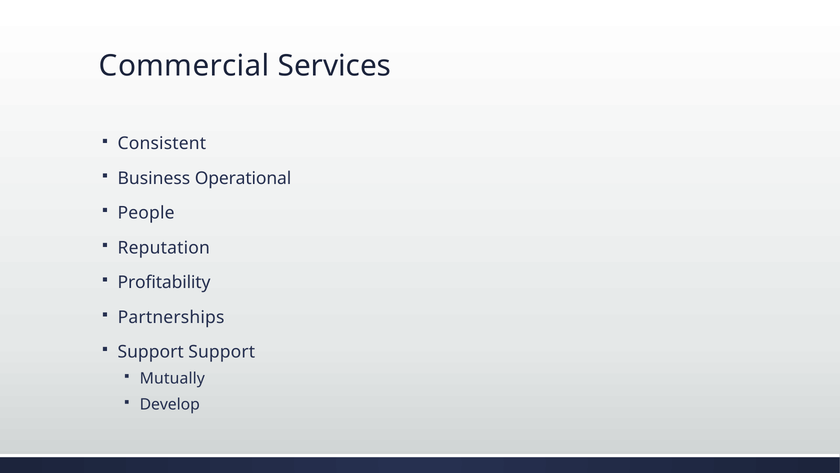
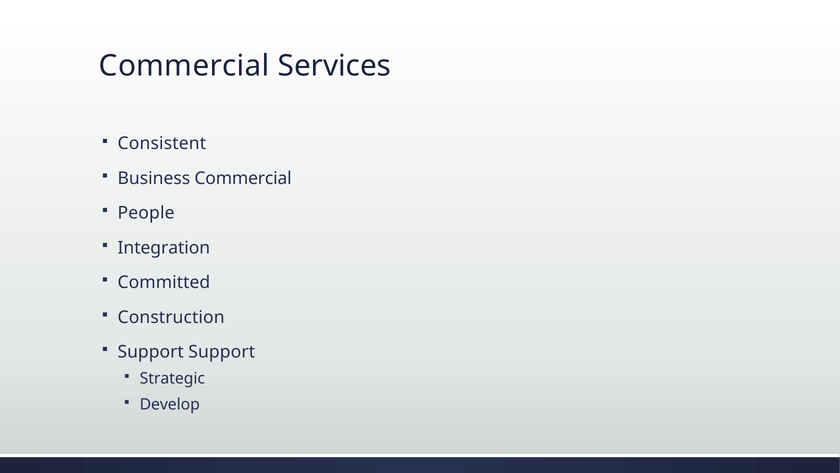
Business Operational: Operational -> Commercial
Reputation: Reputation -> Integration
Profitability: Profitability -> Committed
Partnerships: Partnerships -> Construction
Mutually: Mutually -> Strategic
